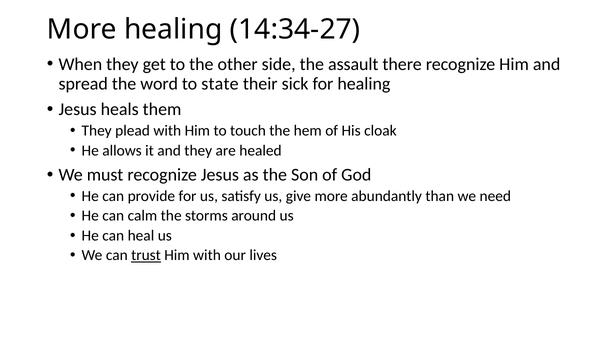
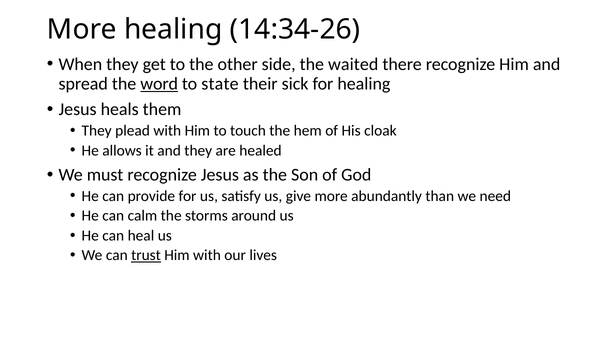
14:34-27: 14:34-27 -> 14:34-26
assault: assault -> waited
word underline: none -> present
